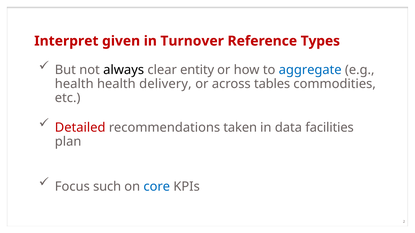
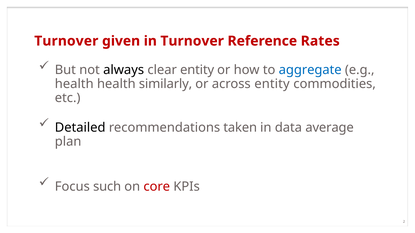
Interpret at (66, 41): Interpret -> Turnover
Types: Types -> Rates
delivery: delivery -> similarly
across tables: tables -> entity
Detailed colour: red -> black
facilities: facilities -> average
core colour: blue -> red
